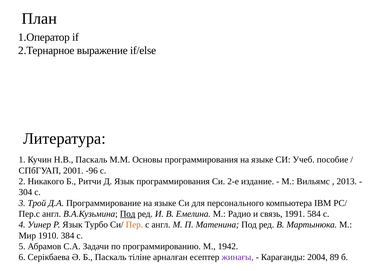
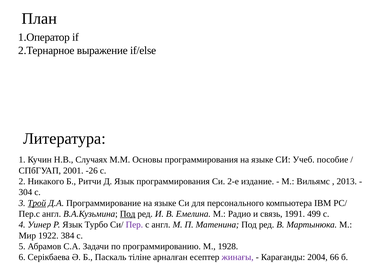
Н.В Паскаль: Паскаль -> Случаях
-96: -96 -> -26
Трой underline: none -> present
584: 584 -> 499
Пер colour: orange -> purple
1910: 1910 -> 1922
1942: 1942 -> 1928
89: 89 -> 66
